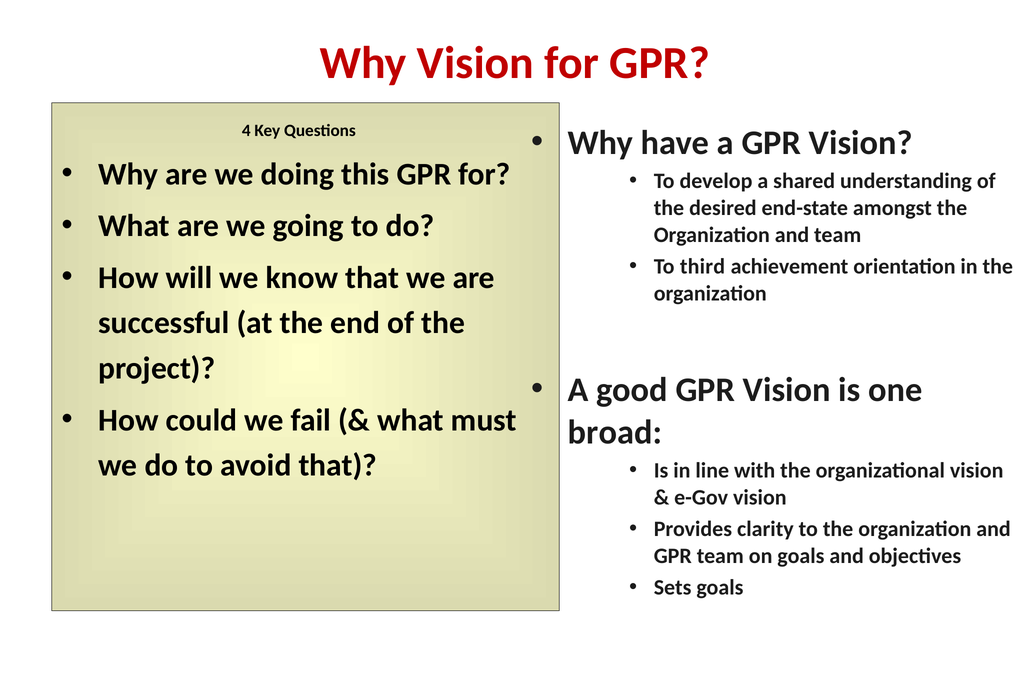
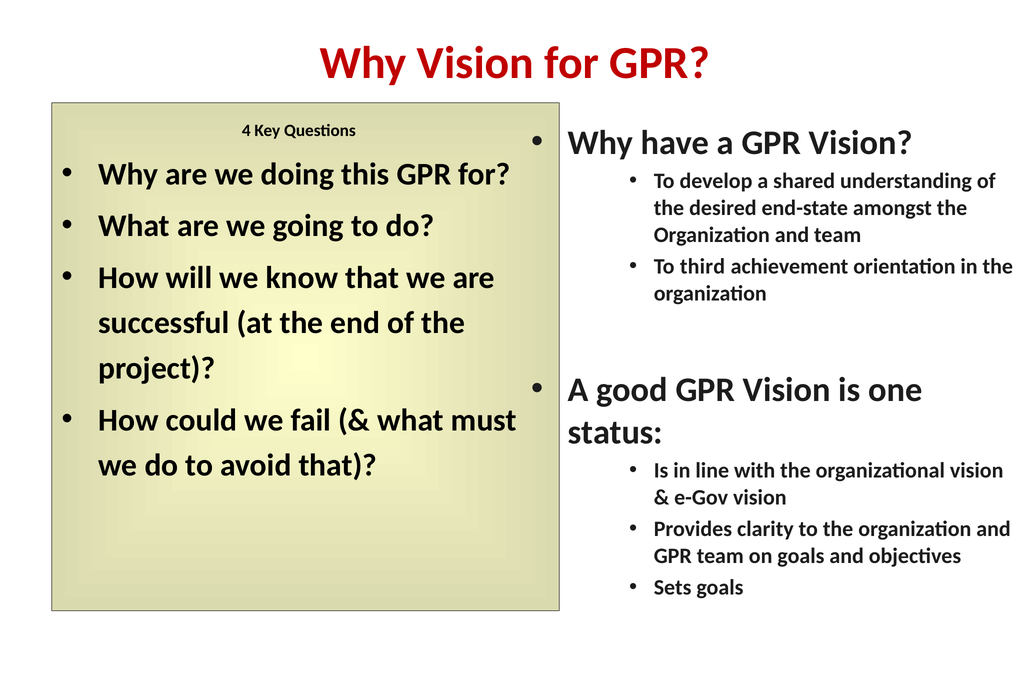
broad: broad -> status
